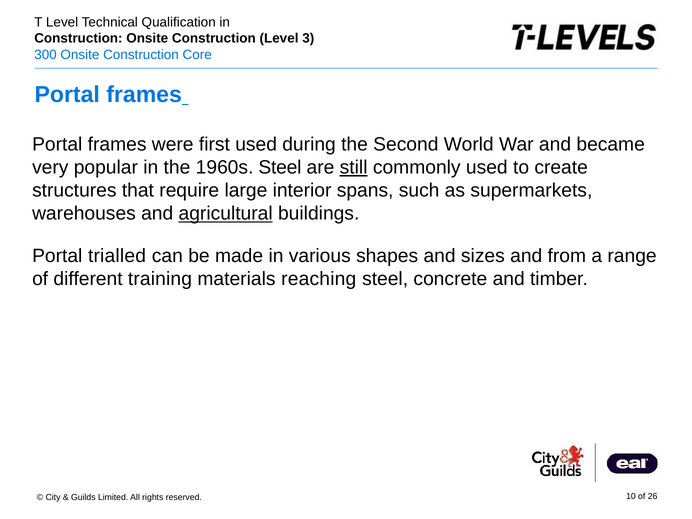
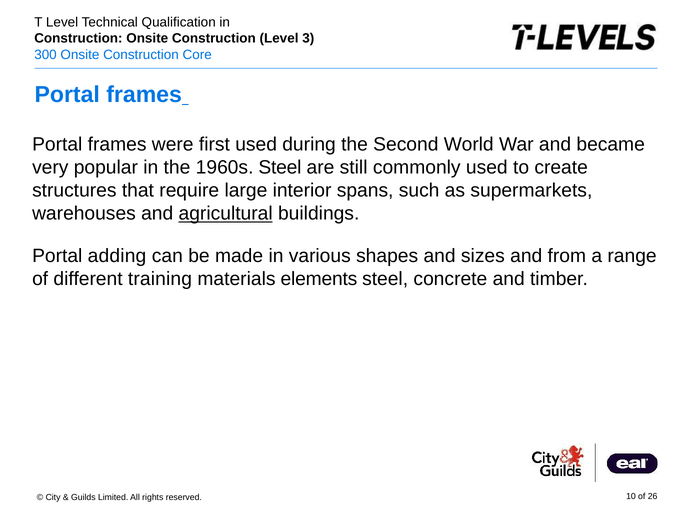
still underline: present -> none
trialled: trialled -> adding
reaching: reaching -> elements
